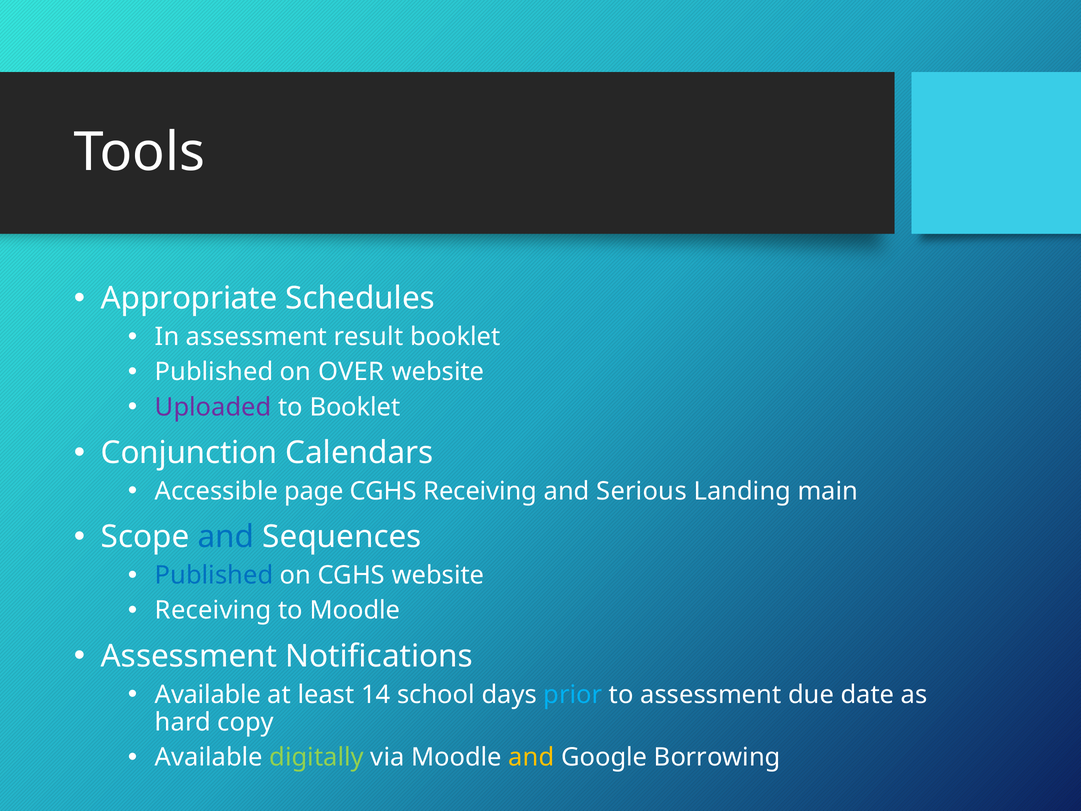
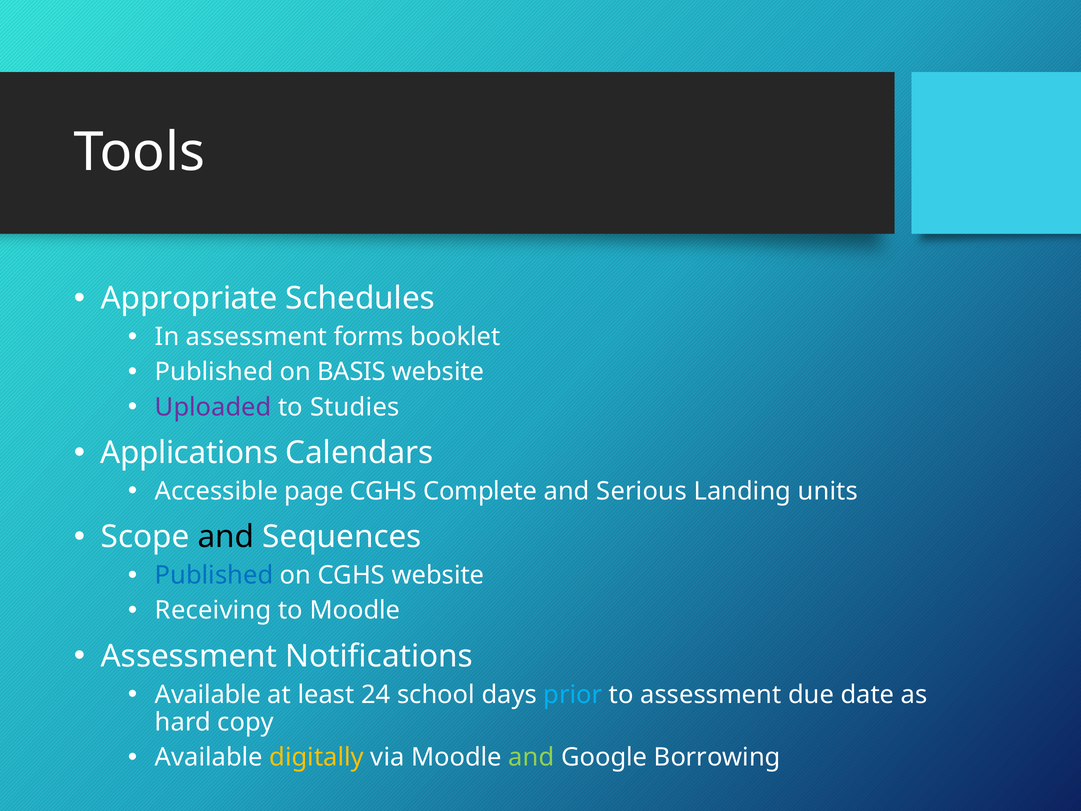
result: result -> forms
OVER: OVER -> BASIS
to Booklet: Booklet -> Studies
Conjunction: Conjunction -> Applications
CGHS Receiving: Receiving -> Complete
main: main -> units
and at (226, 537) colour: blue -> black
14: 14 -> 24
digitally colour: light green -> yellow
and at (531, 757) colour: yellow -> light green
